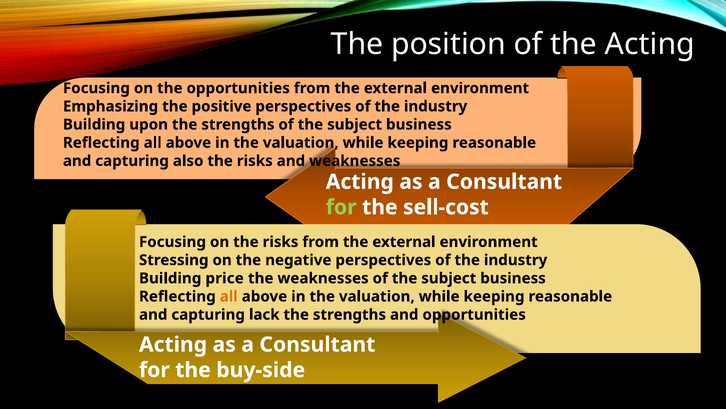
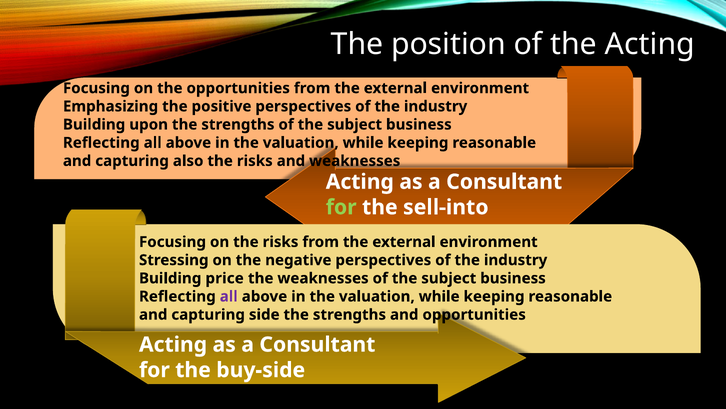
sell-cost: sell-cost -> sell-into
all at (229, 296) colour: orange -> purple
lack: lack -> side
